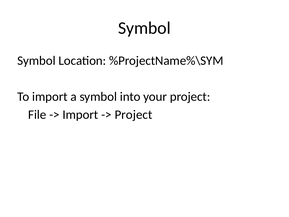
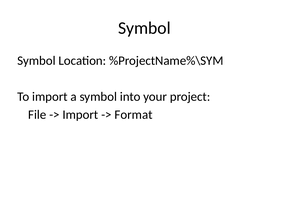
Project at (134, 115): Project -> Format
